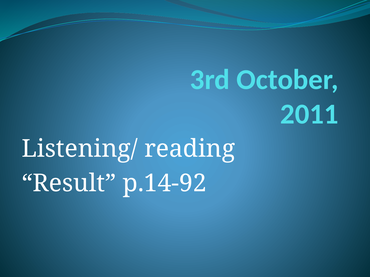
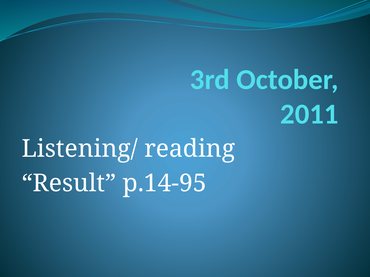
p.14-92: p.14-92 -> p.14-95
